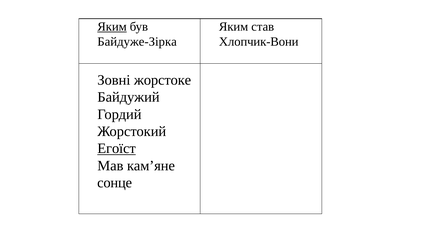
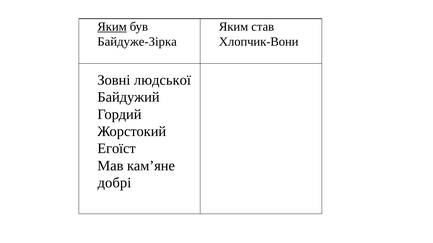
жорстоке: жорстоке -> людської
Егоїст underline: present -> none
сонце: сонце -> добрі
